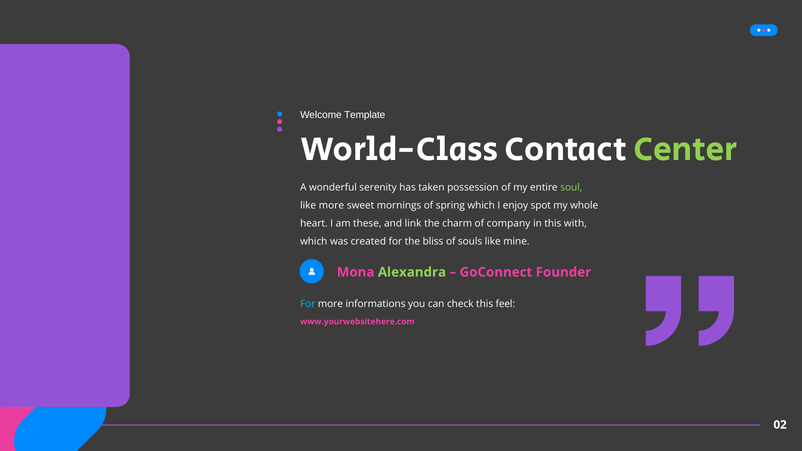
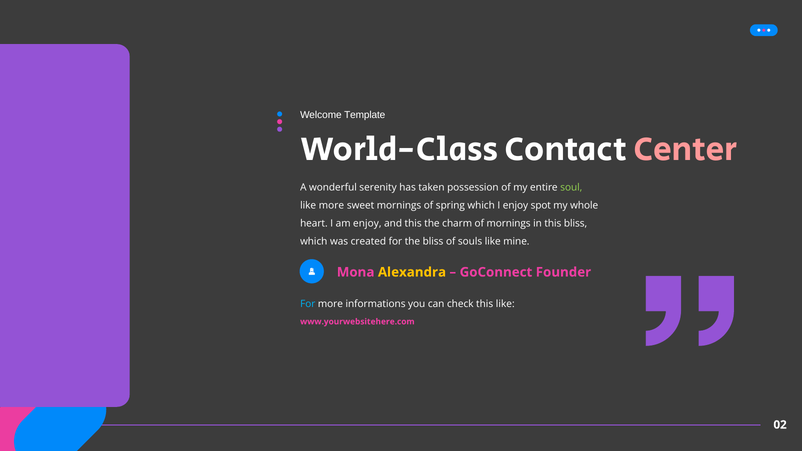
Center colour: light green -> pink
am these: these -> enjoy
and link: link -> this
of company: company -> mornings
this with: with -> bliss
Alexandra colour: light green -> yellow
this feel: feel -> like
